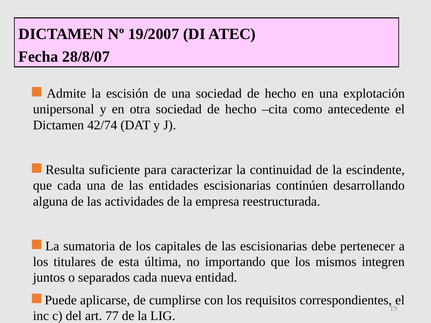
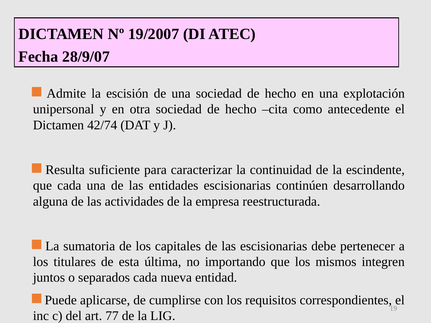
28/8/07: 28/8/07 -> 28/9/07
